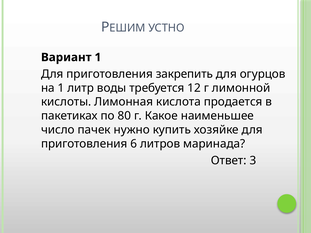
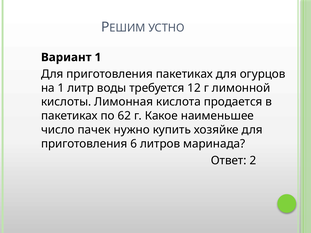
приготовления закрепить: закрепить -> пакетиках
80: 80 -> 62
3: 3 -> 2
